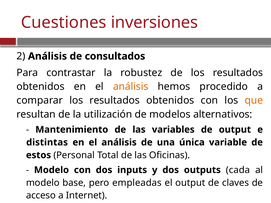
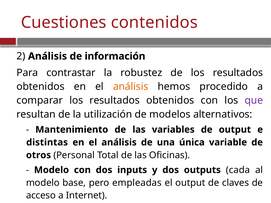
inversiones: inversiones -> contenidos
consultados: consultados -> información
que colour: orange -> purple
estos: estos -> otros
